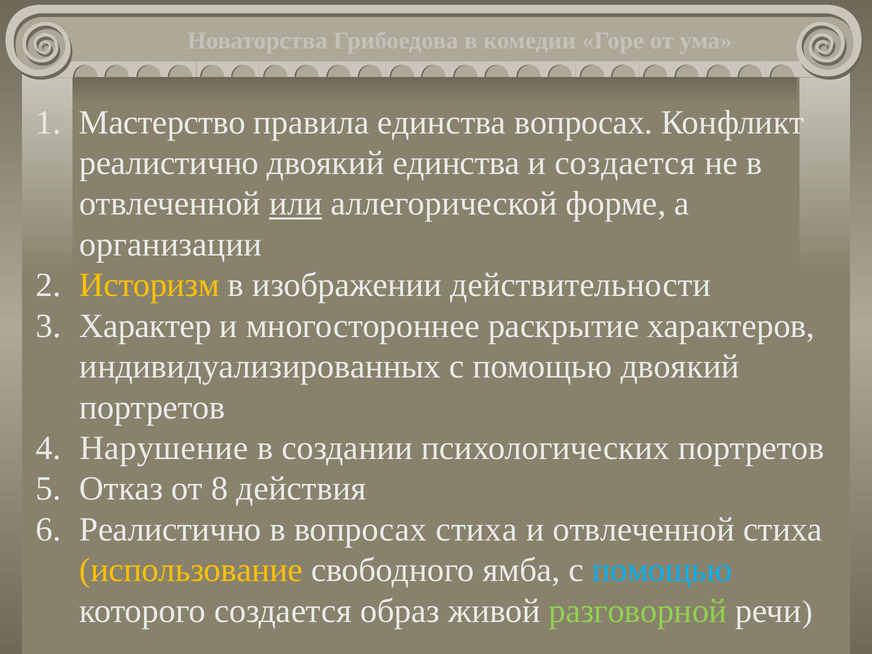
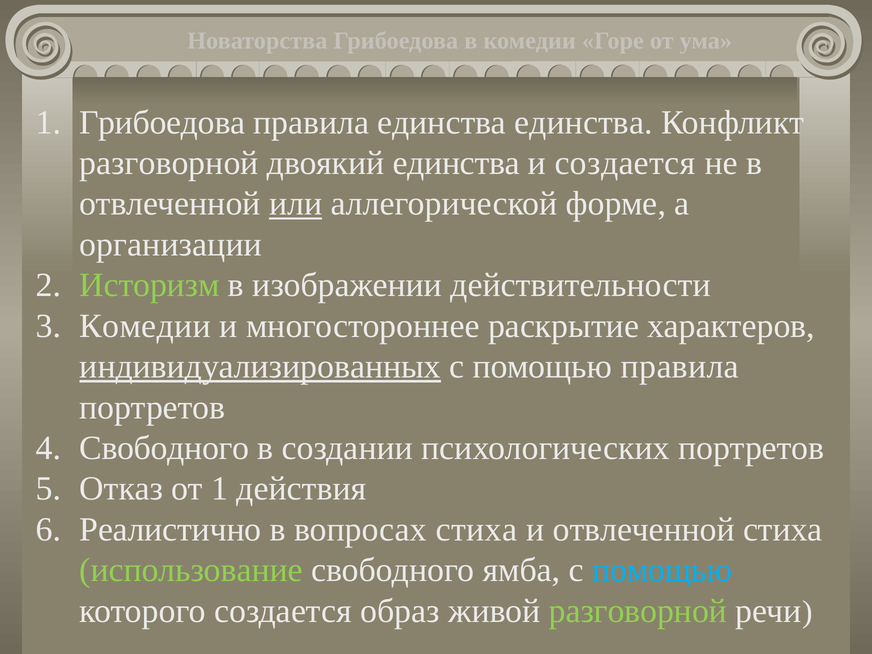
Мастерство at (162, 122): Мастерство -> Грибоедова
единства вопросах: вопросах -> единства
реалистично at (169, 163): реалистично -> разговорной
Историзм colour: yellow -> light green
Характер at (145, 326): Характер -> Комедии
индивидуализированных underline: none -> present
помощью двоякий: двоякий -> правила
Нарушение at (164, 448): Нарушение -> Свободного
от 8: 8 -> 1
использование colour: yellow -> light green
